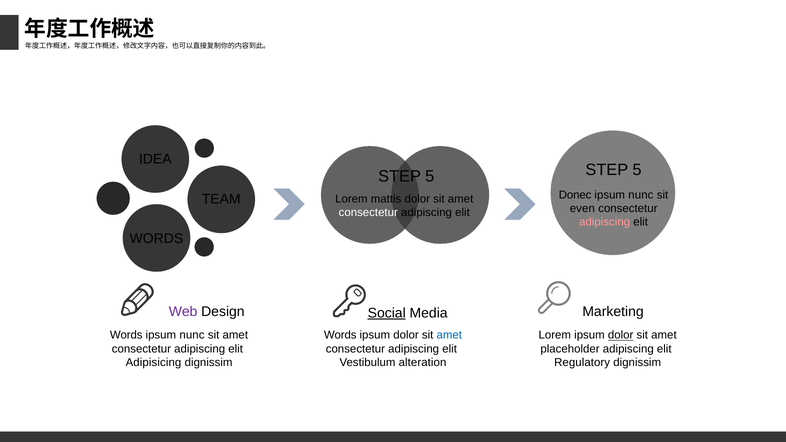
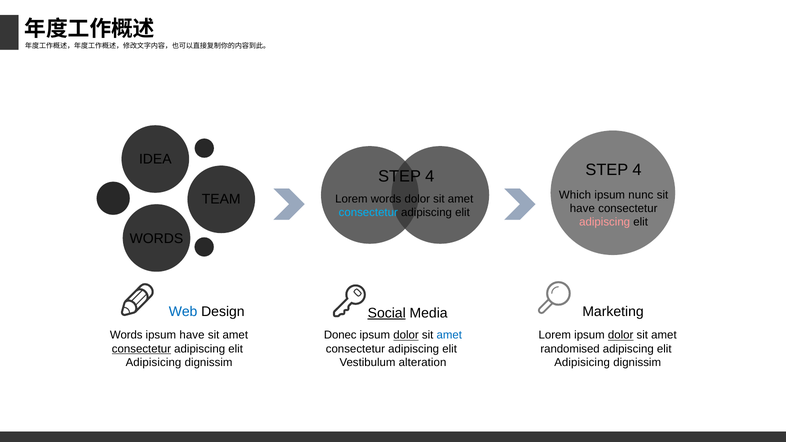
5 at (637, 170): 5 -> 4
5 at (430, 177): 5 -> 4
Donec: Donec -> Which
Lorem mattis: mattis -> words
even at (582, 209): even -> have
consectetur at (368, 213) colour: white -> light blue
Web colour: purple -> blue
nunc at (192, 335): nunc -> have
Words at (340, 335): Words -> Donec
dolor at (406, 335) underline: none -> present
consectetur at (141, 349) underline: none -> present
placeholder: placeholder -> randomised
Regulatory at (582, 363): Regulatory -> Adipisicing
